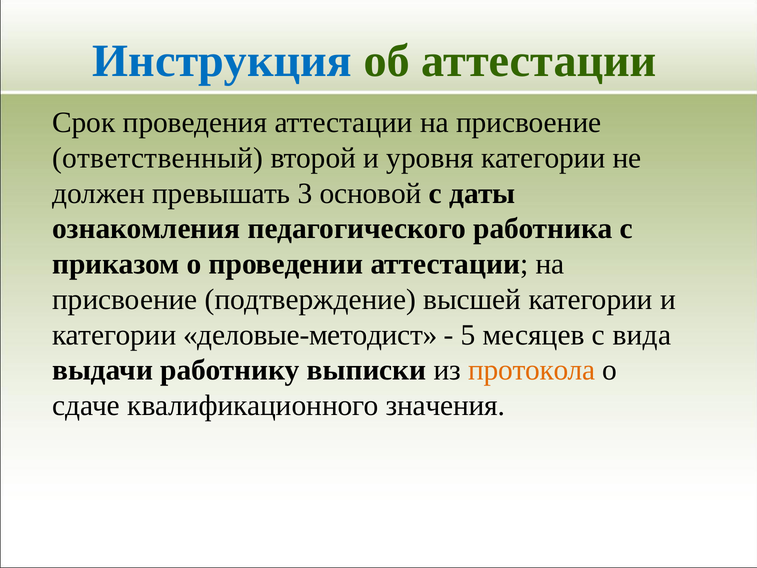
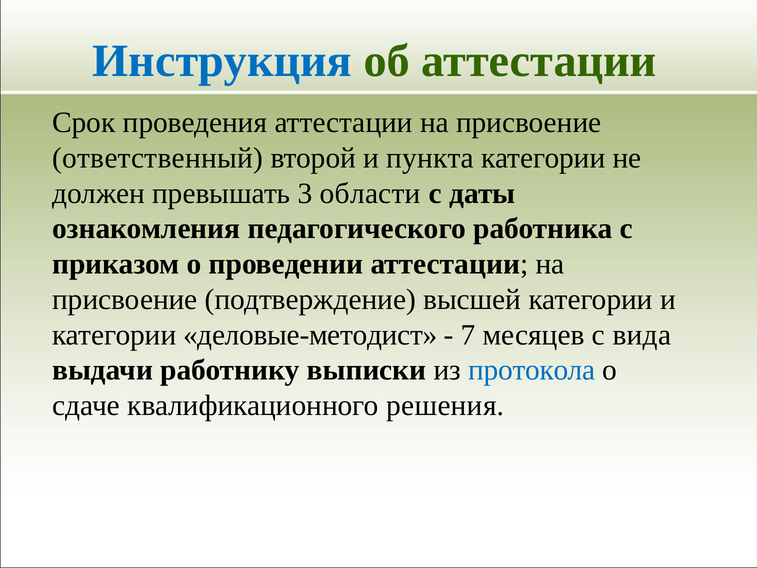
уровня: уровня -> пункта
основой: основой -> области
5: 5 -> 7
протокола colour: orange -> blue
значения: значения -> решения
